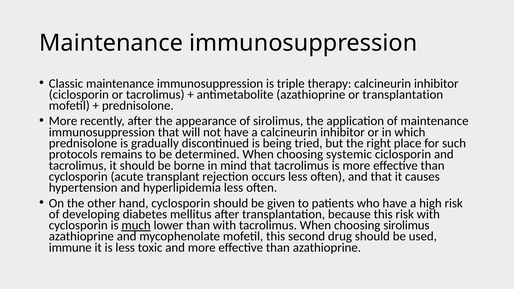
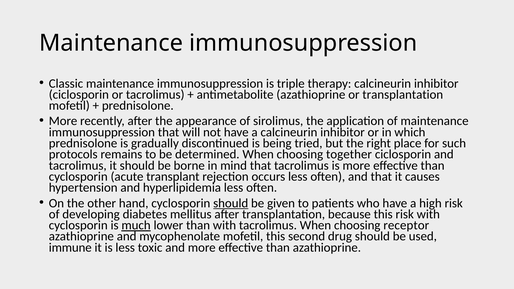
systemic: systemic -> together
should at (231, 203) underline: none -> present
choosing sirolimus: sirolimus -> receptor
